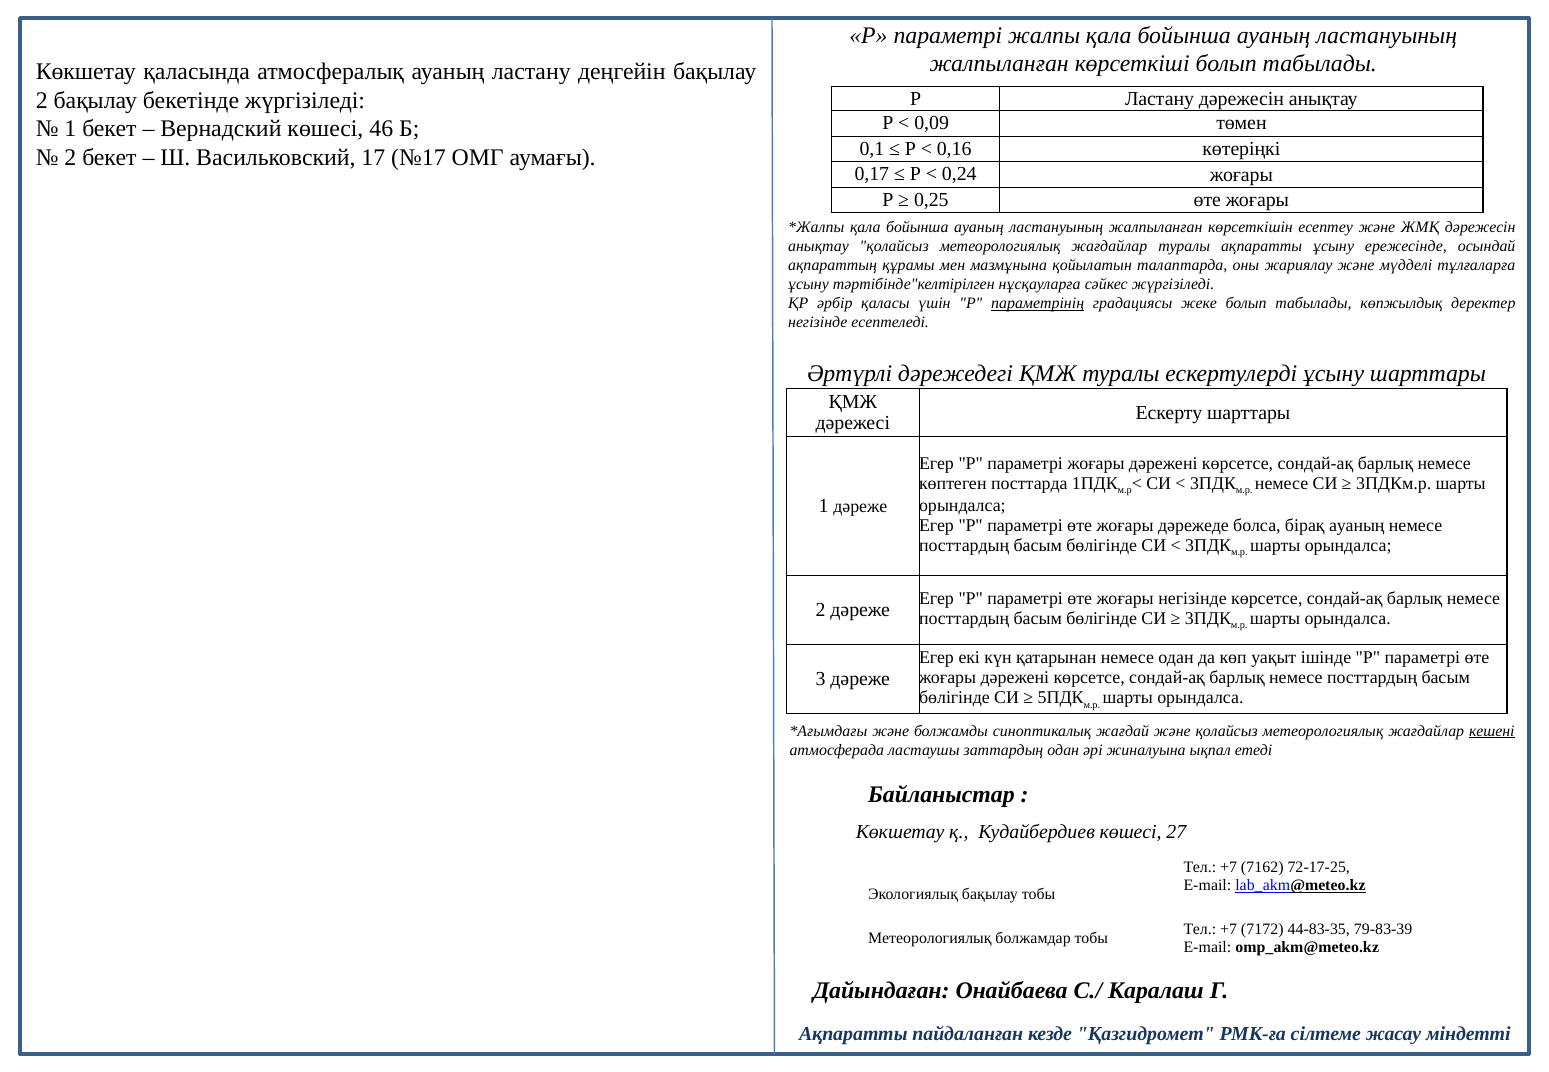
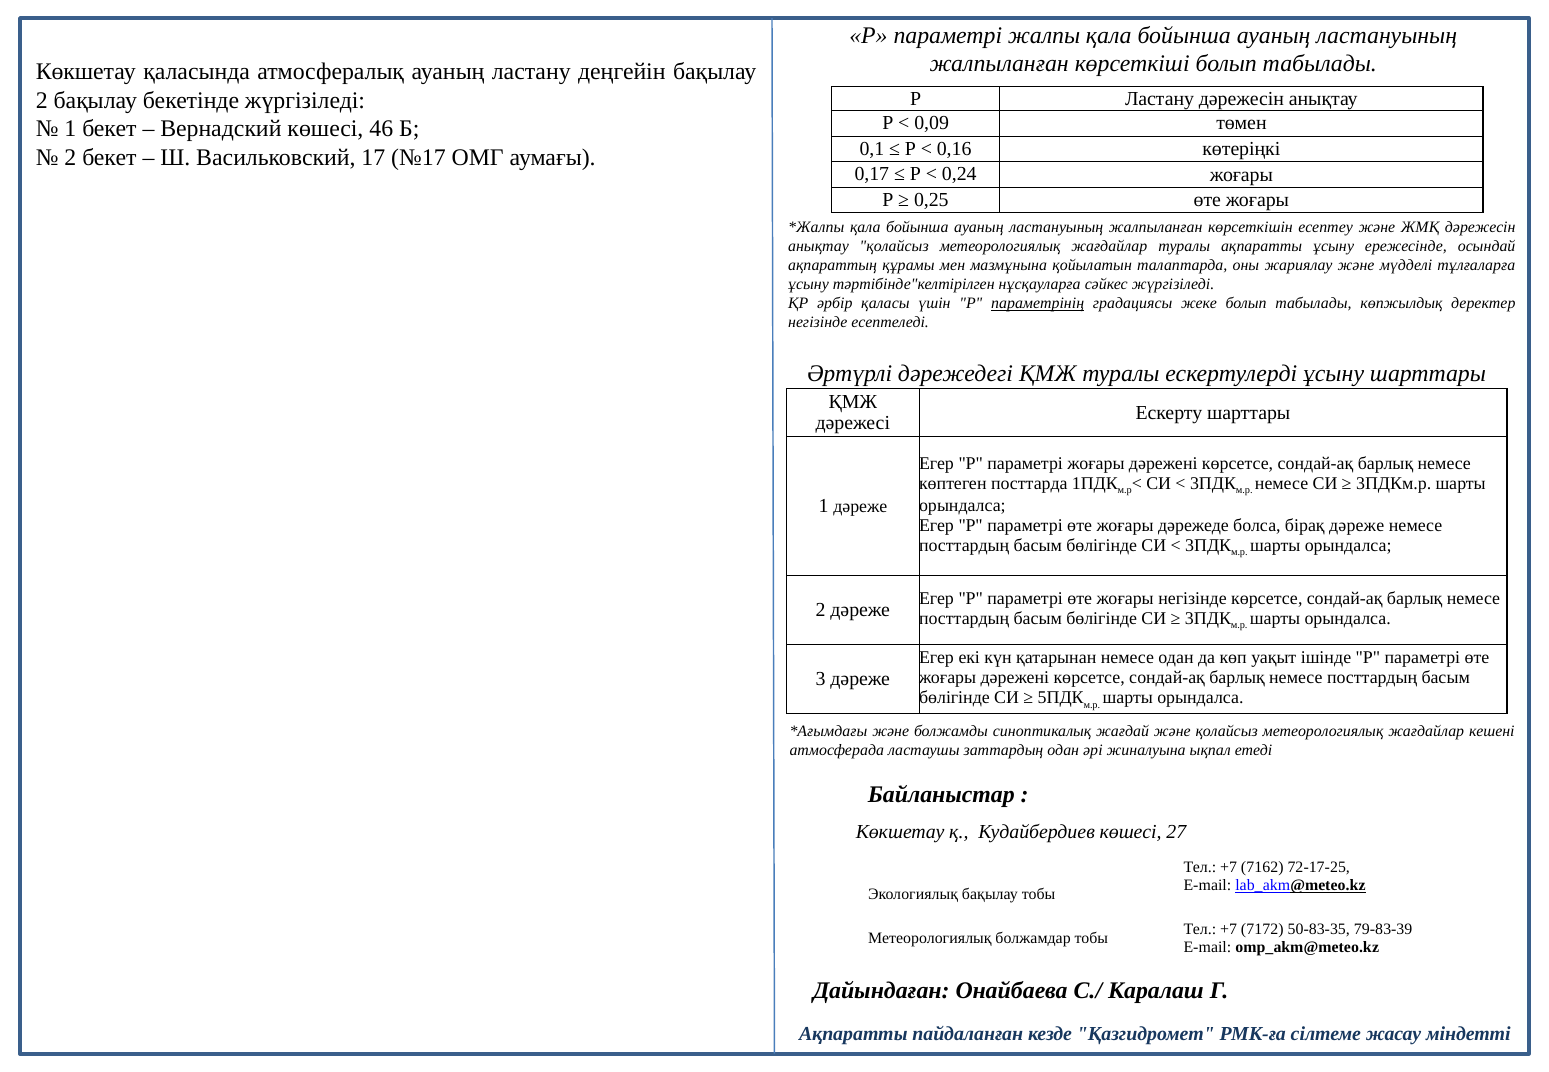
бірақ ауаның: ауаның -> дәреже
кешені underline: present -> none
44-83-35: 44-83-35 -> 50-83-35
